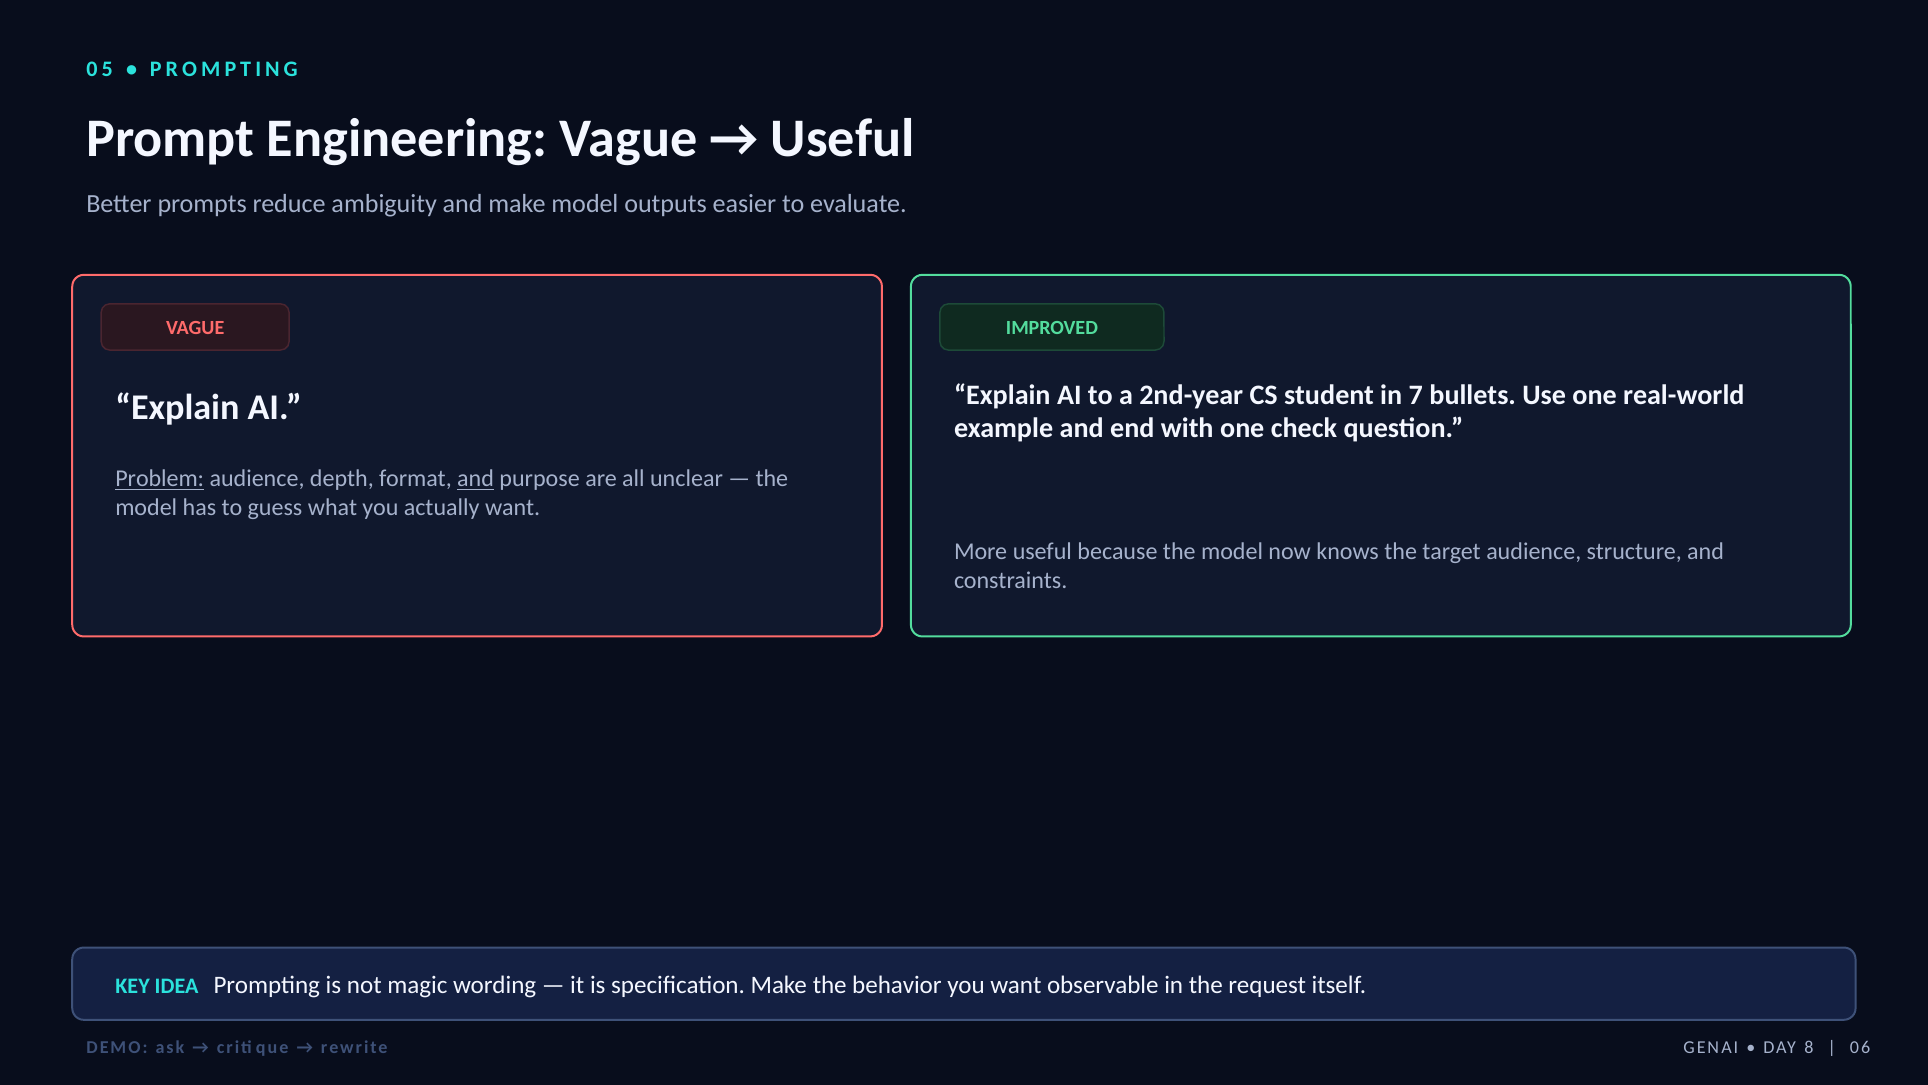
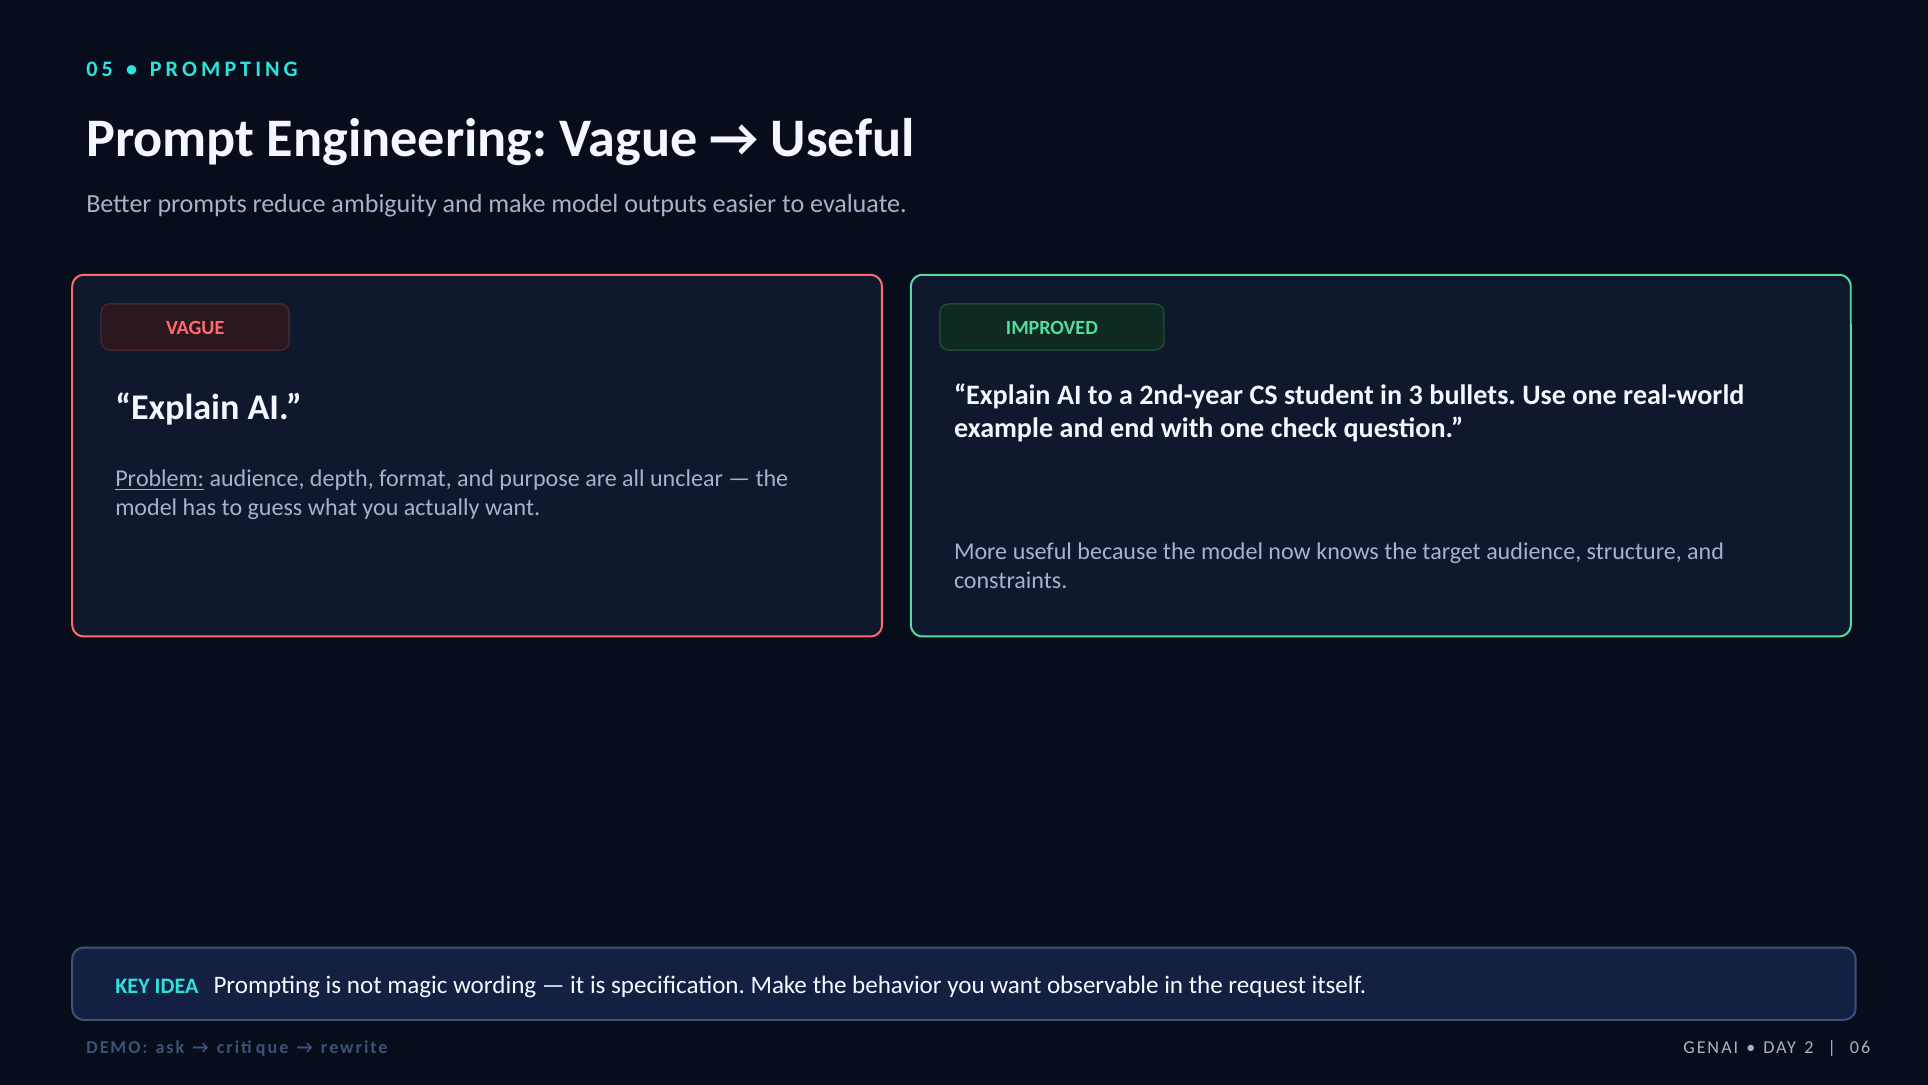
7: 7 -> 3
and at (476, 479) underline: present -> none
8: 8 -> 2
